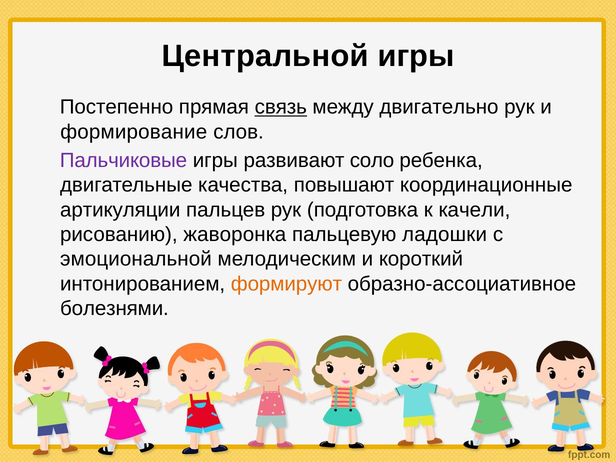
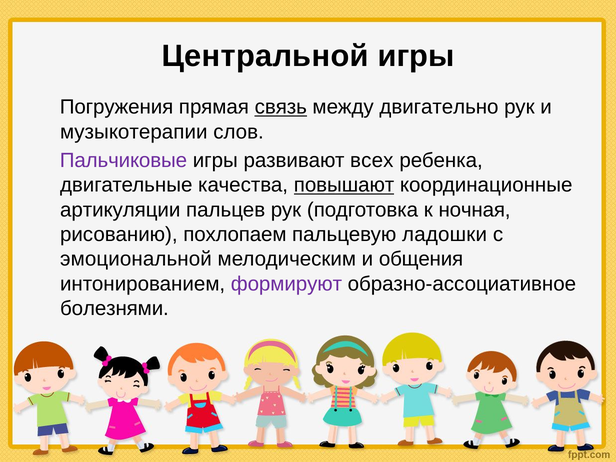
Постепенно: Постепенно -> Погружения
формирование: формирование -> музыкотерапии
соло: соло -> всех
повышают underline: none -> present
качели: качели -> ночная
жаворонка: жаворонка -> похлопаем
короткий: короткий -> общения
формируют colour: orange -> purple
